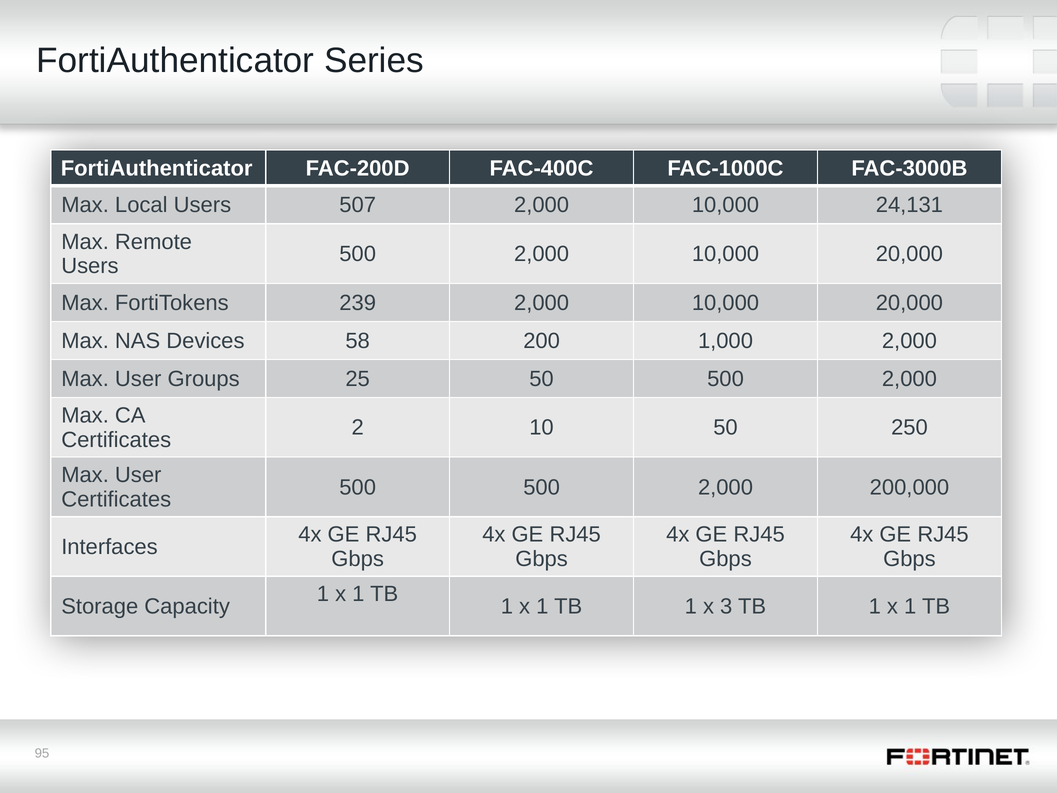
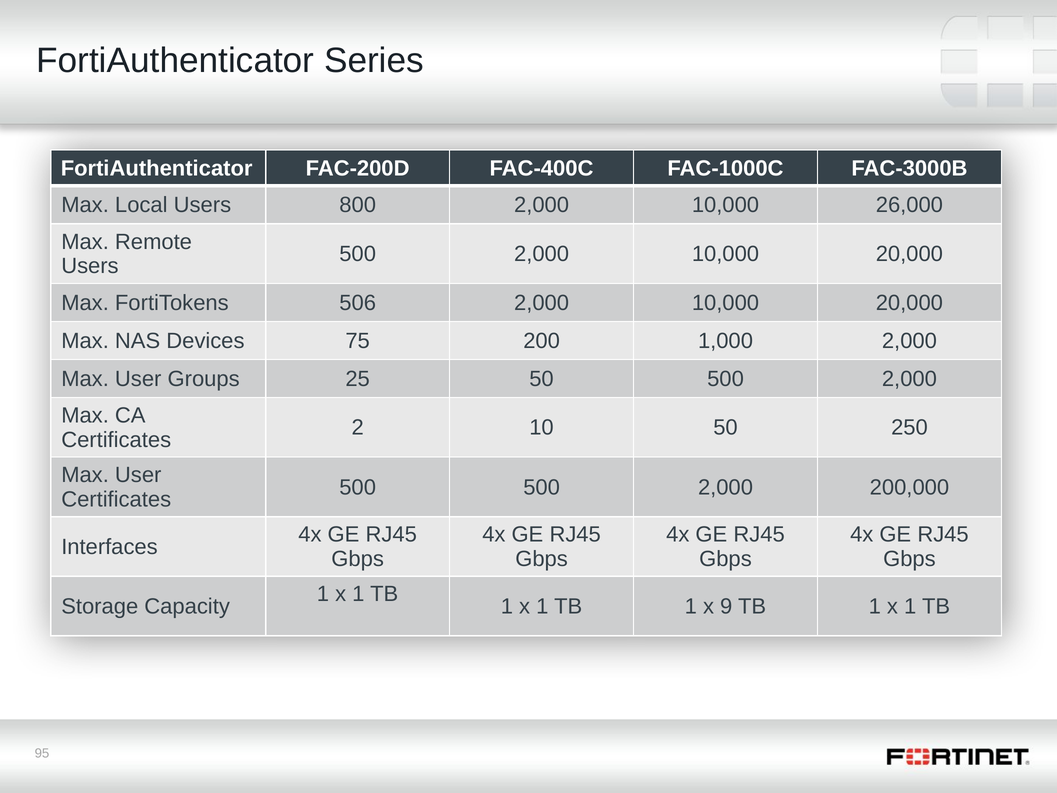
507: 507 -> 800
24,131: 24,131 -> 26,000
239: 239 -> 506
58: 58 -> 75
3: 3 -> 9
